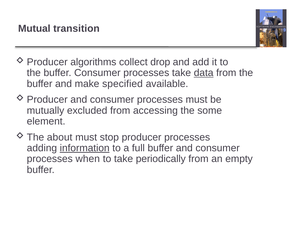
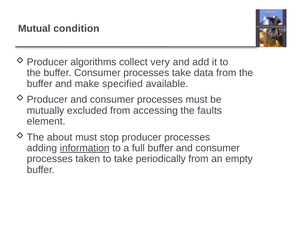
transition: transition -> condition
drop: drop -> very
data underline: present -> none
some: some -> faults
when: when -> taken
